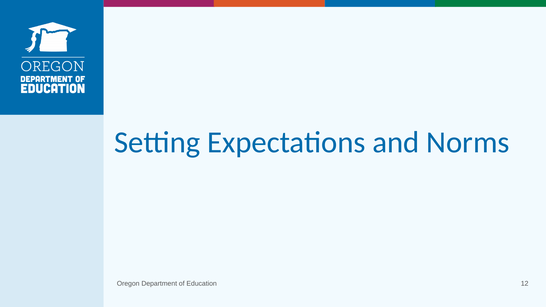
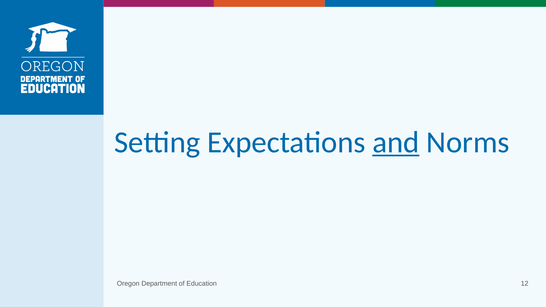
and underline: none -> present
